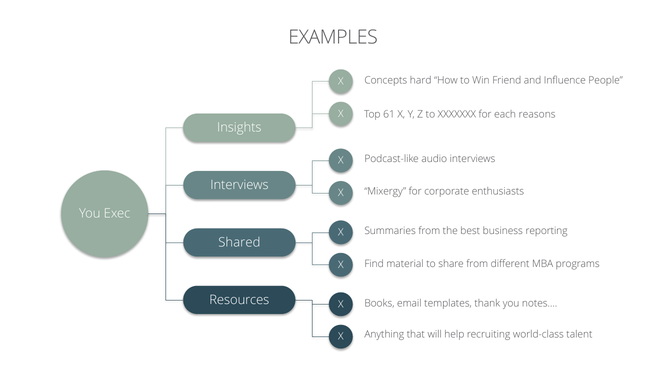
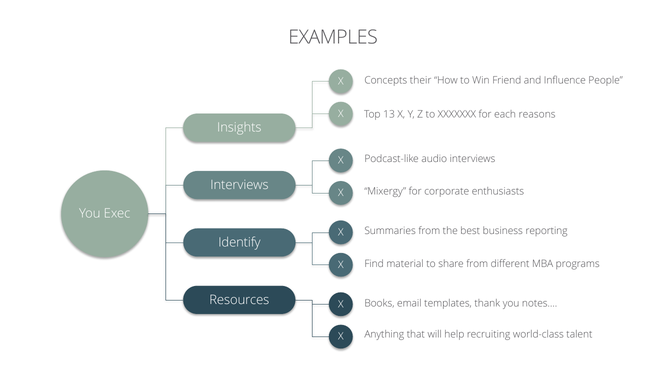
hard: hard -> their
61: 61 -> 13
Shared: Shared -> Identify
